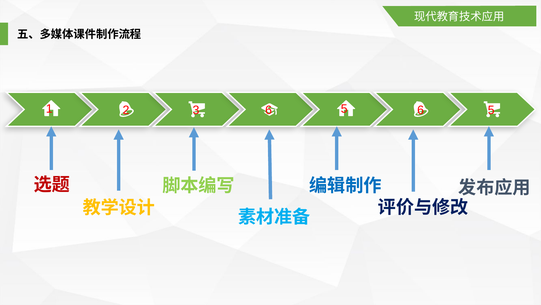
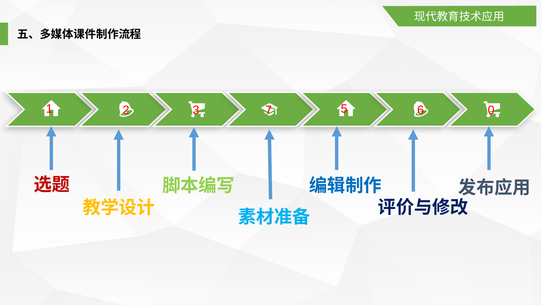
3 6: 6 -> 7
6 5: 5 -> 0
